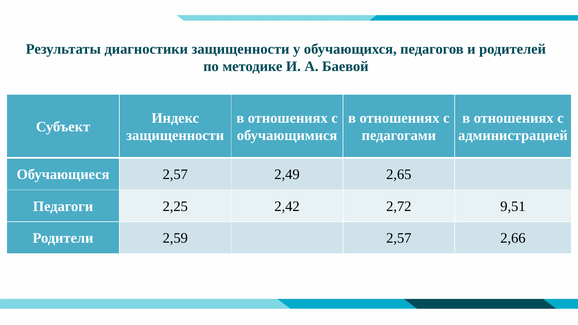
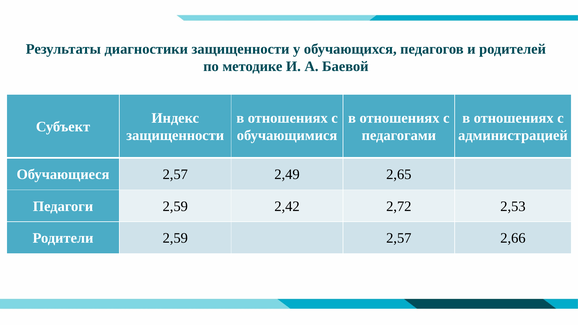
Педагоги 2,25: 2,25 -> 2,59
9,51: 9,51 -> 2,53
